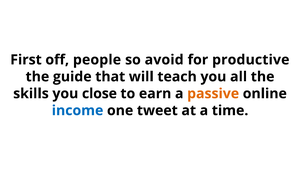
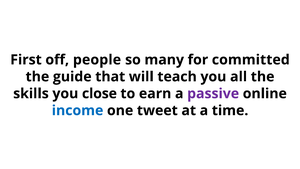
avoid: avoid -> many
productive: productive -> committed
passive colour: orange -> purple
